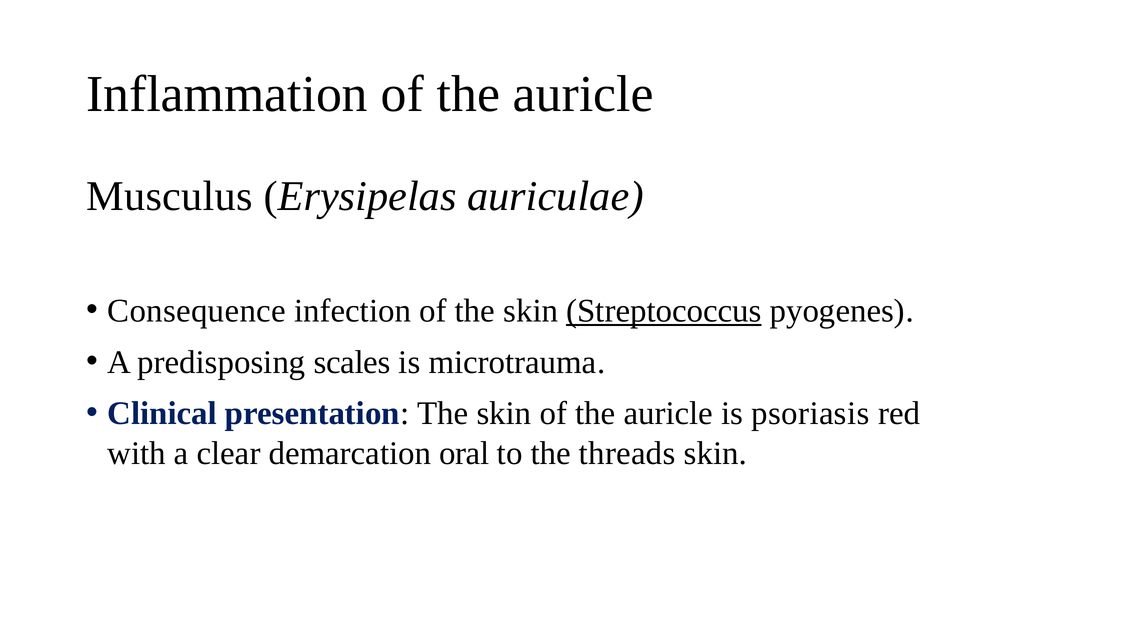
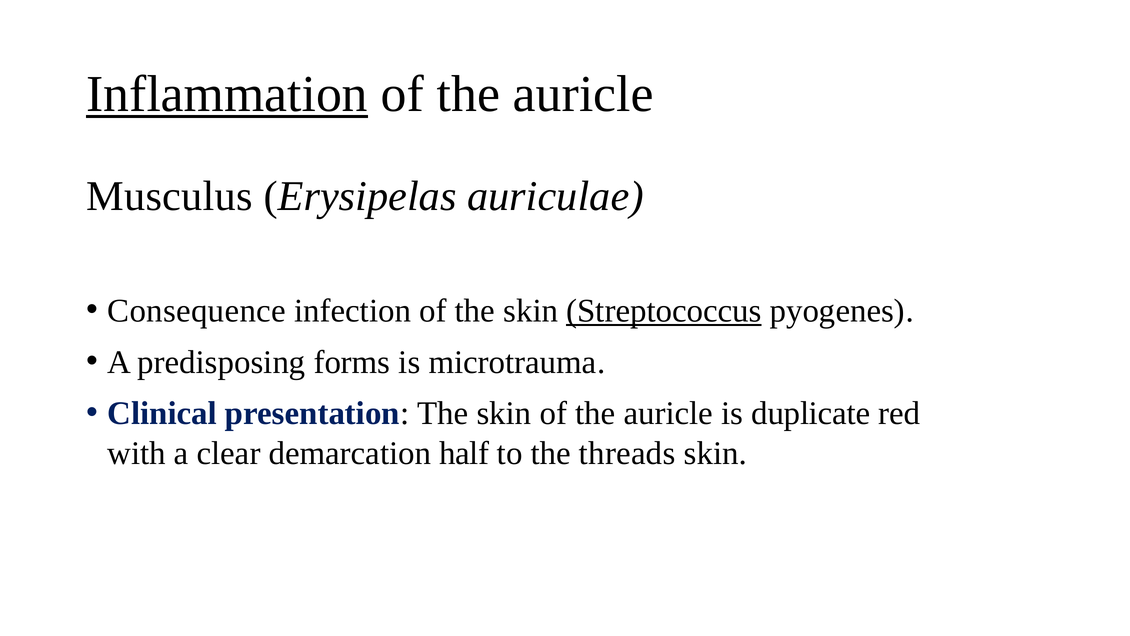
Inflammation underline: none -> present
scales: scales -> forms
psoriasis: psoriasis -> duplicate
oral: oral -> half
